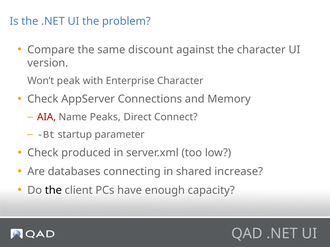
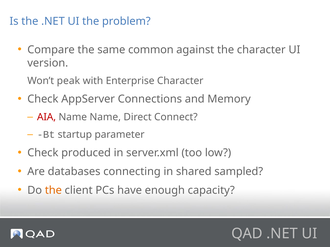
discount: discount -> common
Name Peaks: Peaks -> Name
increase: increase -> sampled
the at (53, 191) colour: black -> orange
